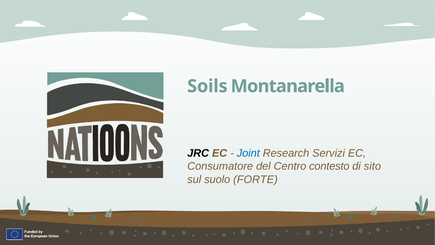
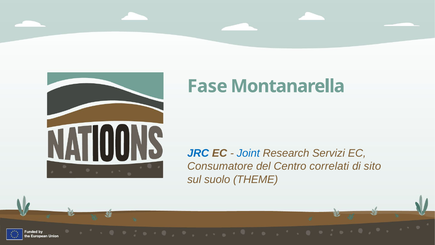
Soils: Soils -> Fase
JRC colour: black -> blue
contesto: contesto -> correlati
FORTE: FORTE -> THEME
